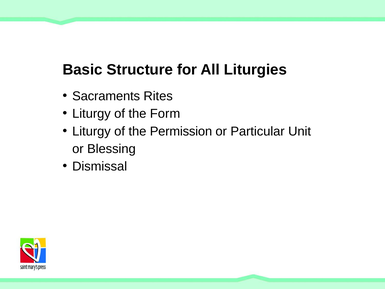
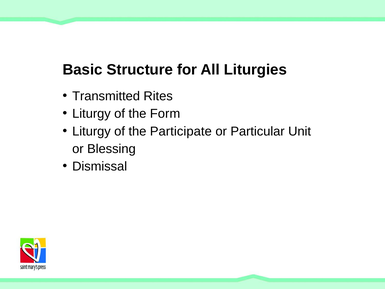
Sacraments: Sacraments -> Transmitted
Permission: Permission -> Participate
